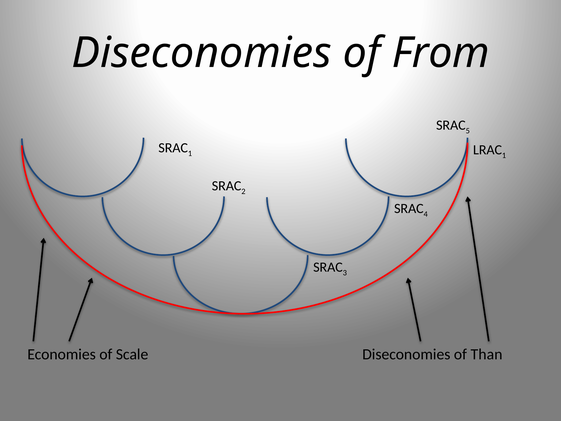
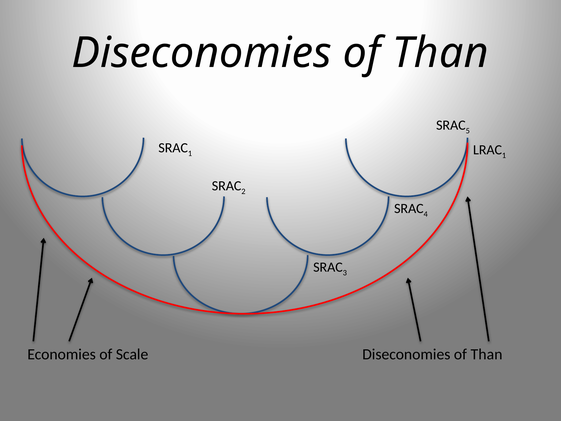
From at (441, 53): From -> Than
